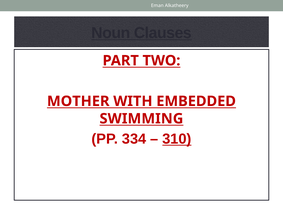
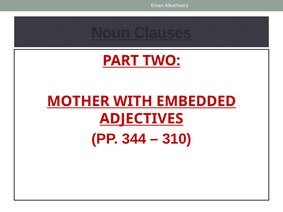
SWIMMING: SWIMMING -> ADJECTIVES
334: 334 -> 344
310 underline: present -> none
